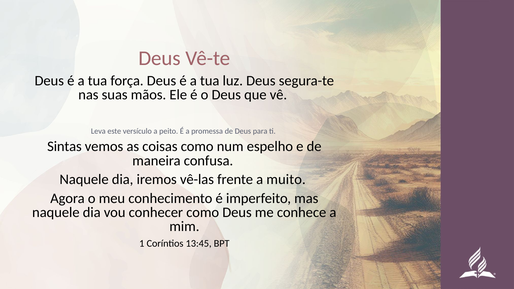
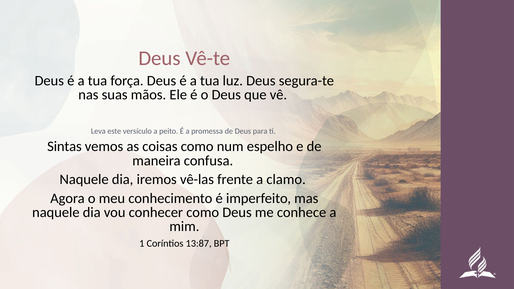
muito: muito -> clamo
13:45: 13:45 -> 13:87
